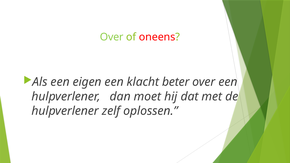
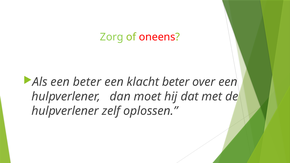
Over at (112, 37): Over -> Zorg
een eigen: eigen -> beter
